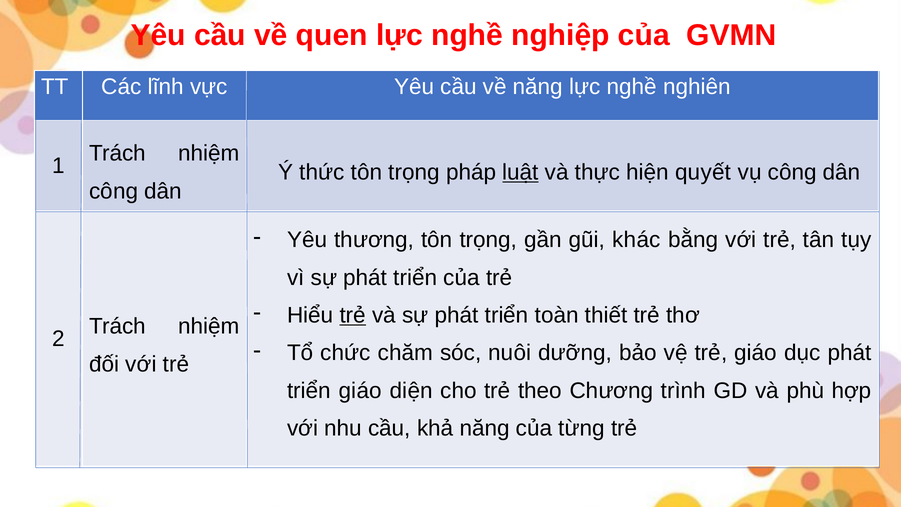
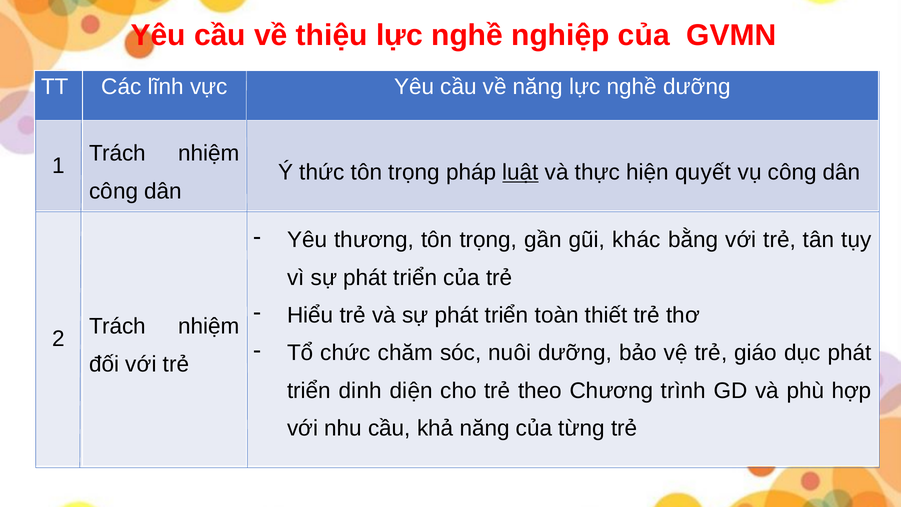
quen: quen -> thiệu
nghề nghiên: nghiên -> dưỡng
trẻ at (353, 315) underline: present -> none
triển giáo: giáo -> dinh
